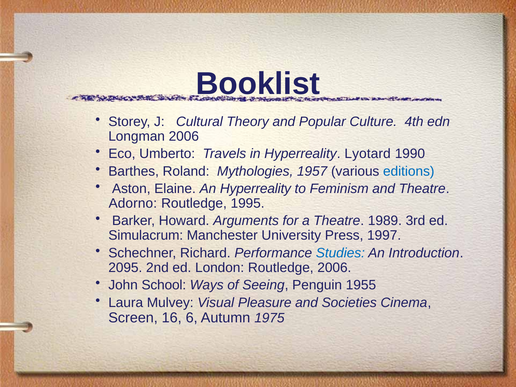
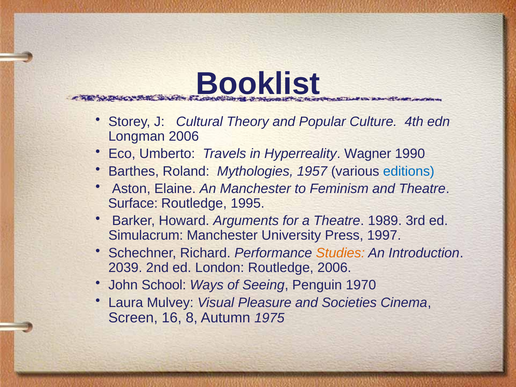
Lyotard: Lyotard -> Wagner
An Hyperreality: Hyperreality -> Manchester
Adorno: Adorno -> Surface
Studies colour: blue -> orange
2095: 2095 -> 2039
1955: 1955 -> 1970
6: 6 -> 8
